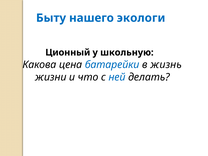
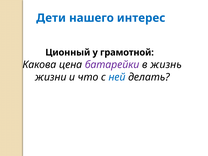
Быту: Быту -> Дети
экологи: экологи -> интерес
школьную: школьную -> грамотной
батарейки colour: blue -> purple
